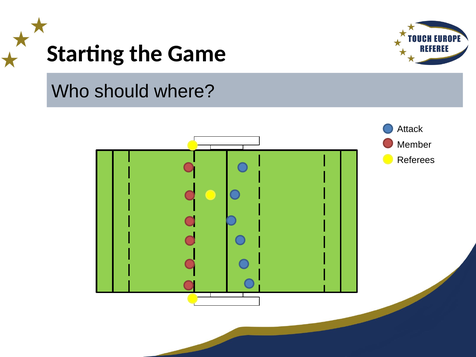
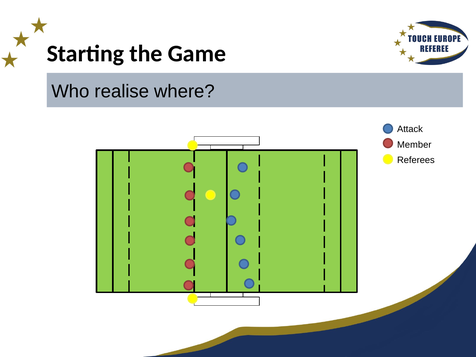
should: should -> realise
